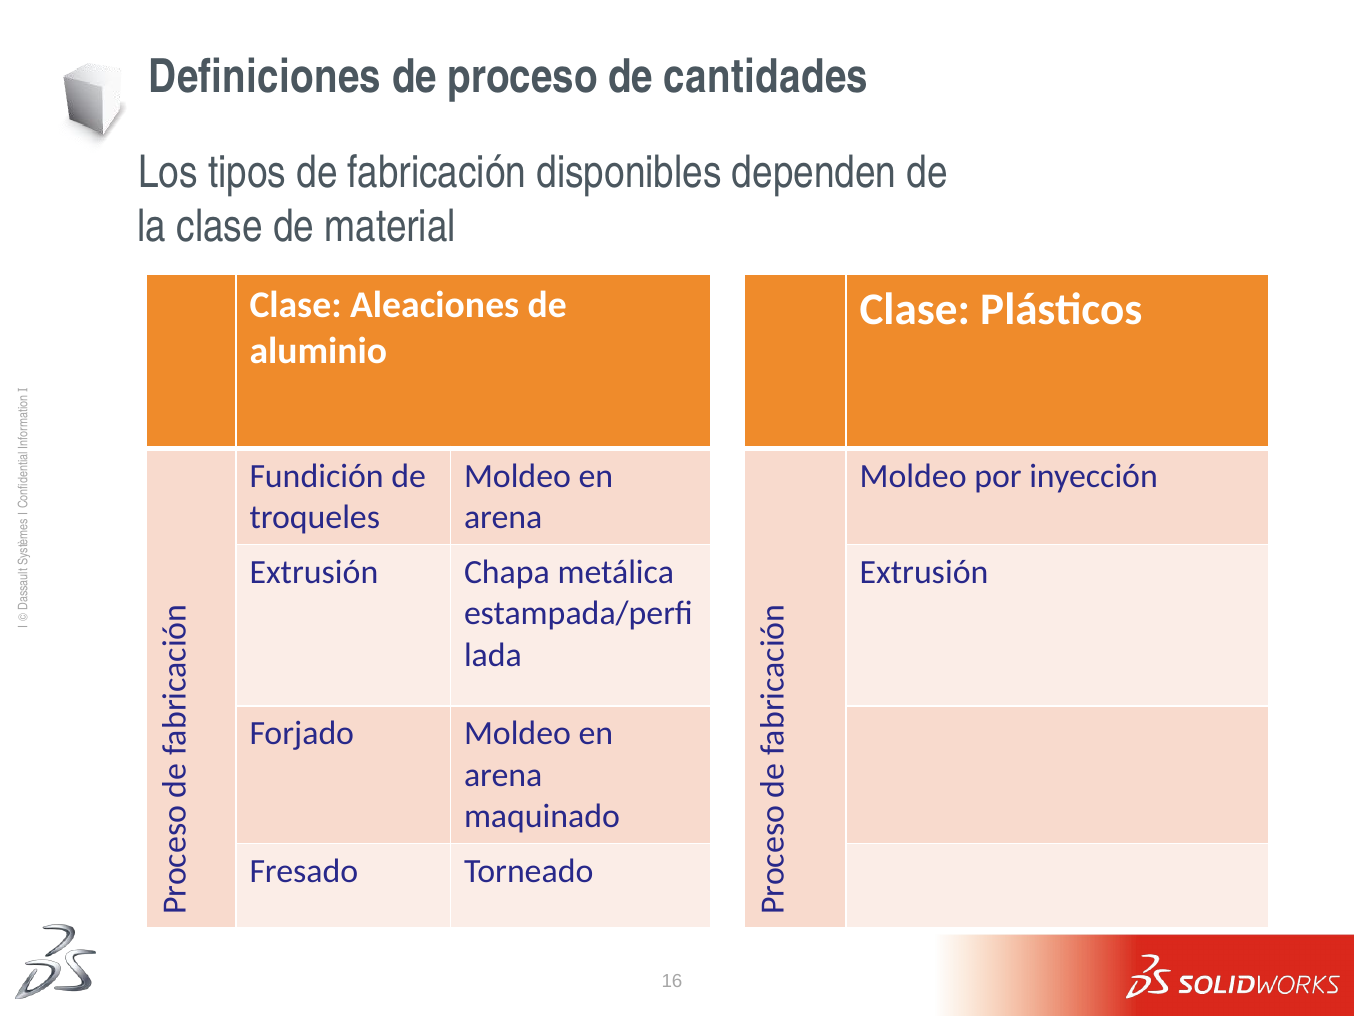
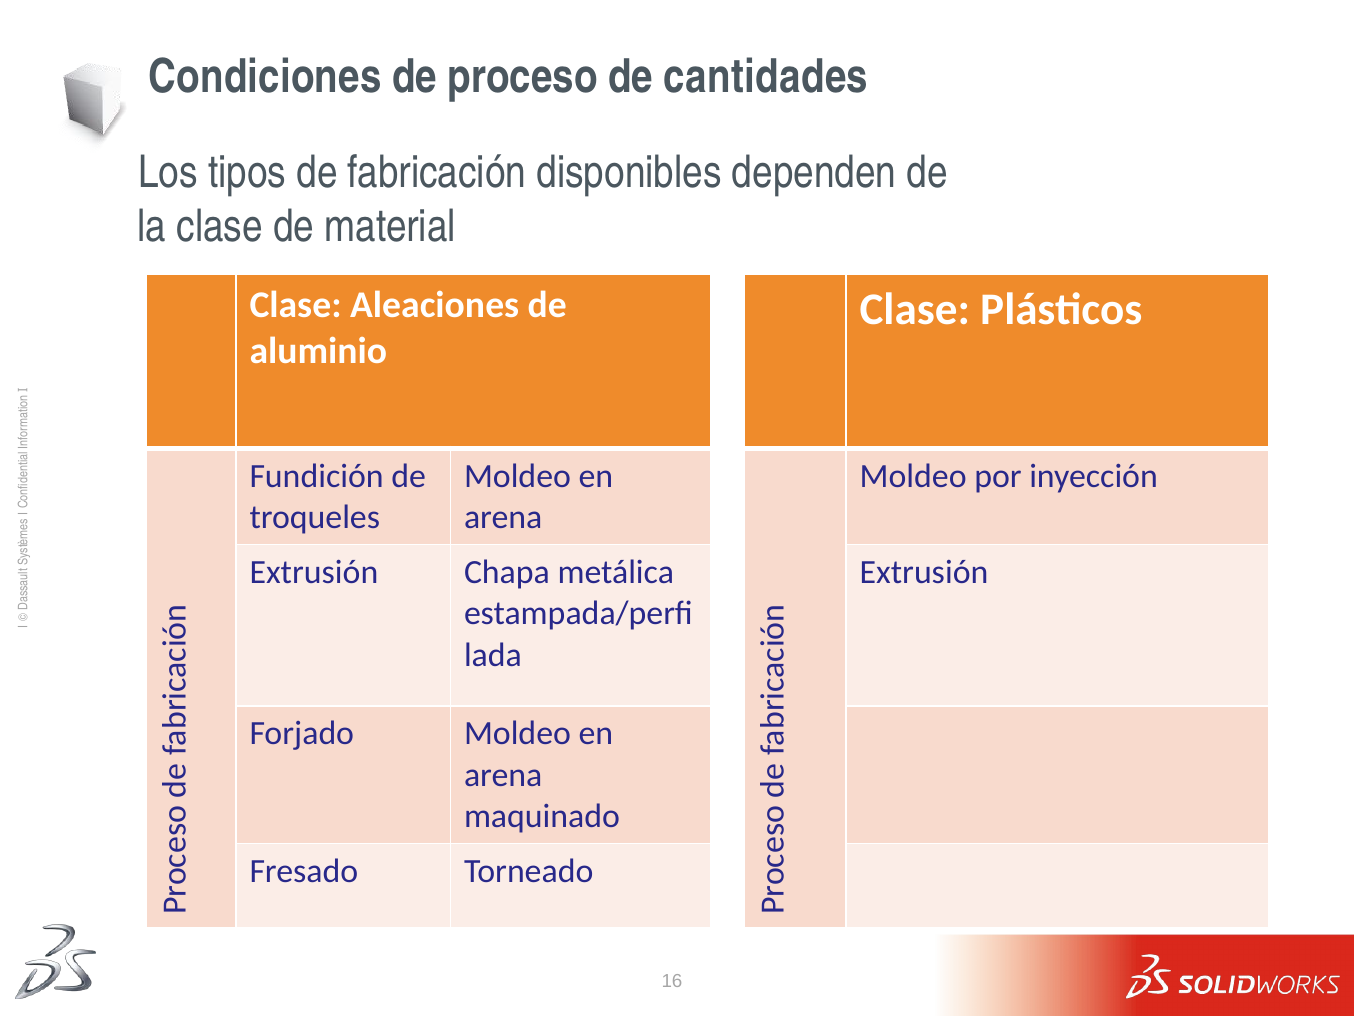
Definiciones: Definiciones -> Condiciones
